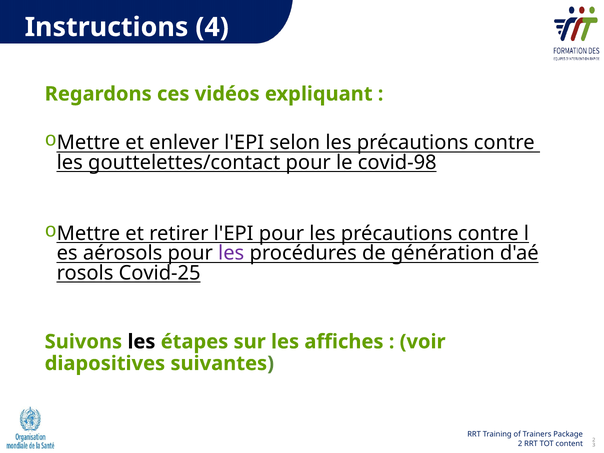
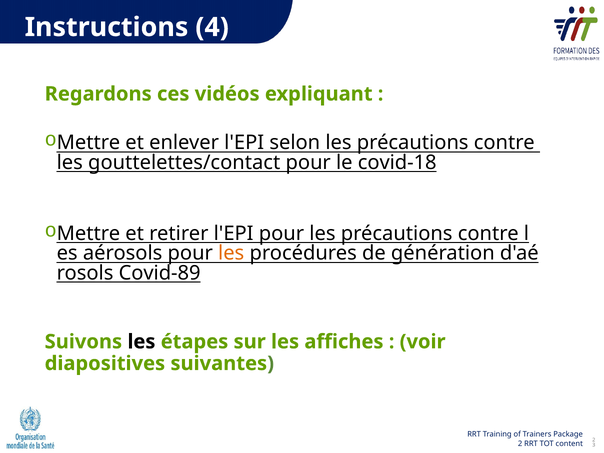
covid-98: covid-98 -> covid-18
les at (231, 253) colour: purple -> orange
Covid-25: Covid-25 -> Covid-89
